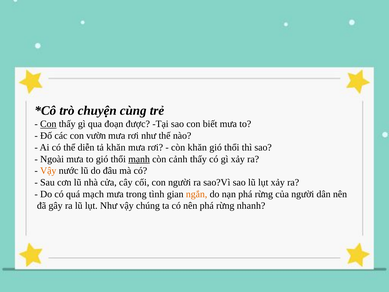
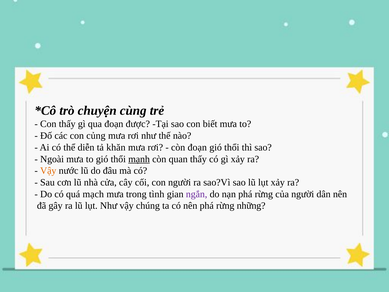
Con at (48, 124) underline: present -> none
vườn: vườn -> củng
còn khăn: khăn -> đoạn
cảnh: cảnh -> quan
ngắn colour: orange -> purple
nhanh: nhanh -> những
